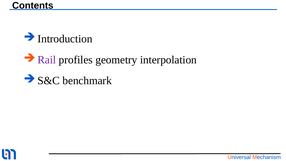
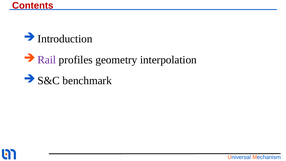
Contents colour: black -> red
